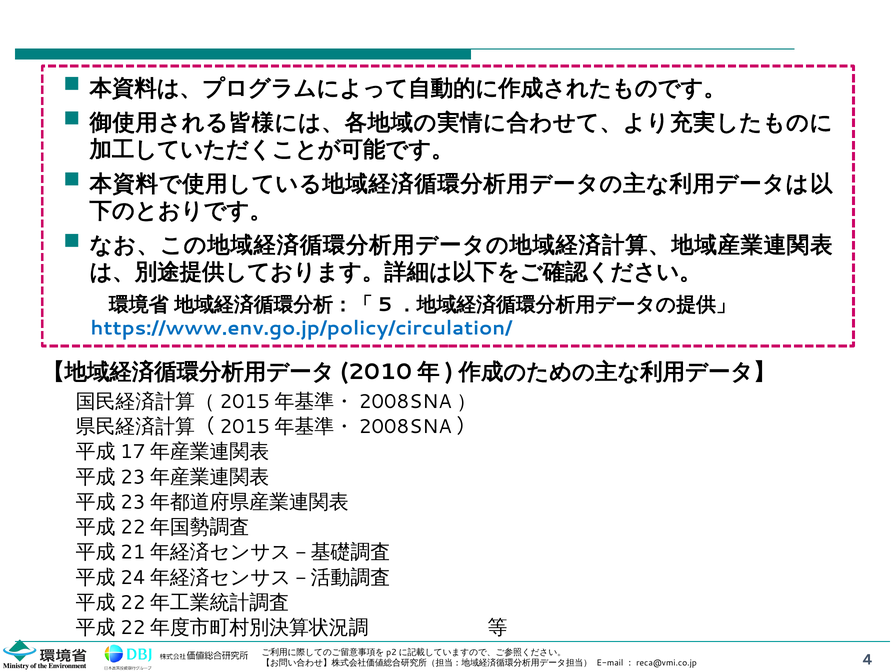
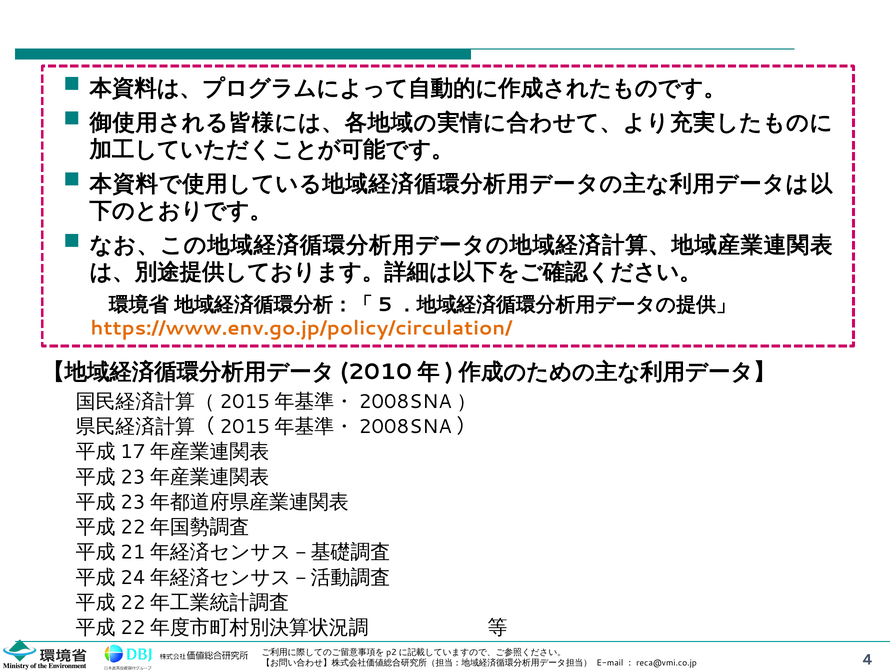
https://www.env.go.jp/policy/circulation/ colour: blue -> orange
